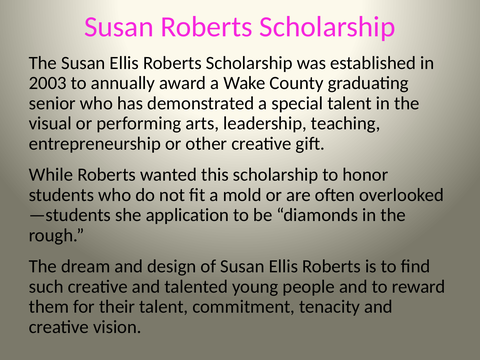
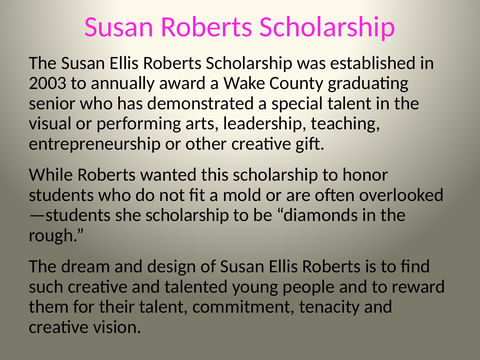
she application: application -> scholarship
